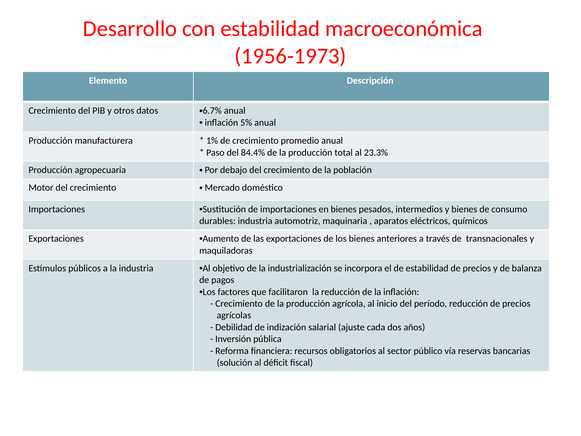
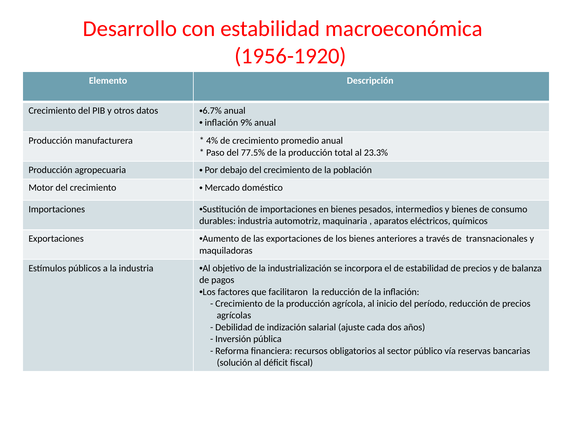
1956-1973: 1956-1973 -> 1956-1920
5%: 5% -> 9%
1%: 1% -> 4%
84.4%: 84.4% -> 77.5%
